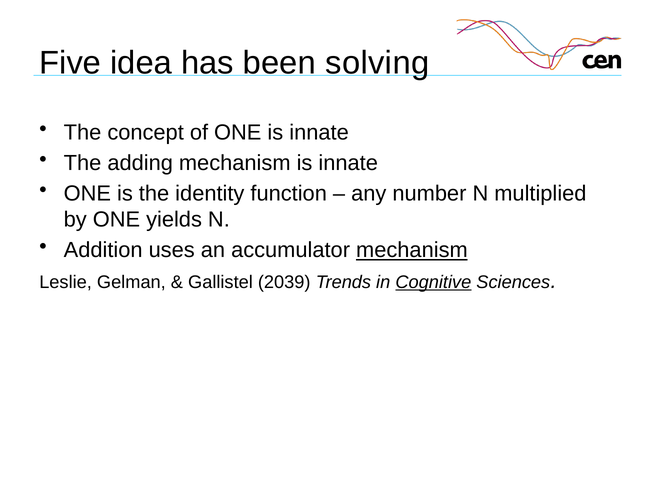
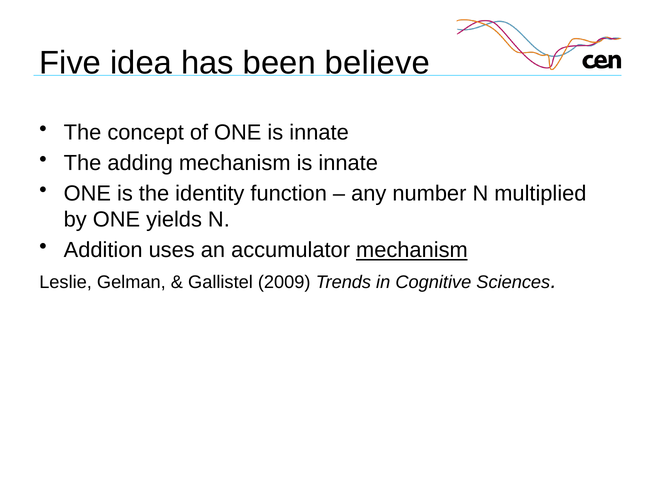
solving: solving -> believe
2039: 2039 -> 2009
Cognitive underline: present -> none
